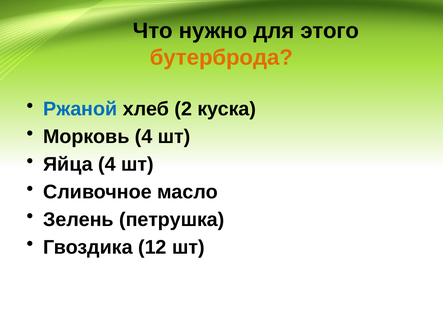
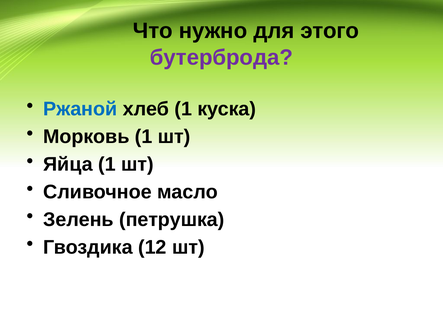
бутерброда colour: orange -> purple
хлеб 2: 2 -> 1
Морковь 4: 4 -> 1
Яйца 4: 4 -> 1
